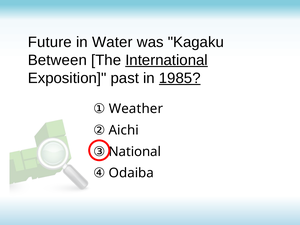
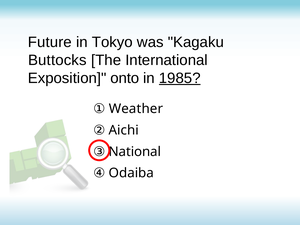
Water: Water -> Tokyo
Between: Between -> Buttocks
International underline: present -> none
past: past -> onto
